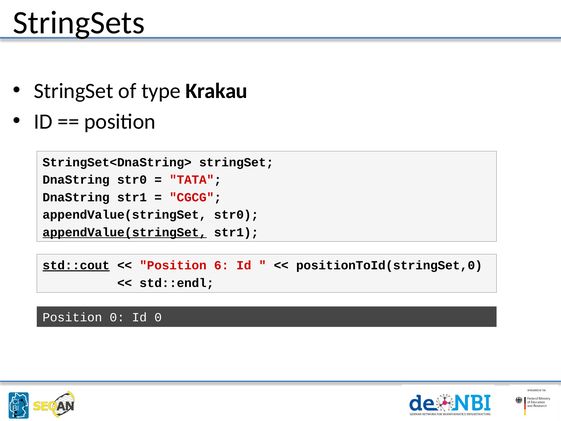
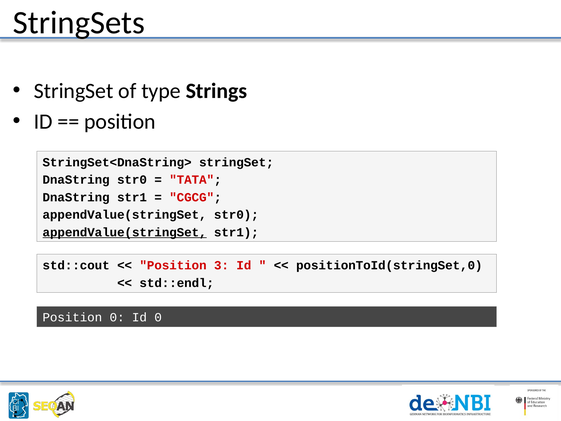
Krakau: Krakau -> Strings
std::cout underline: present -> none
6: 6 -> 3
